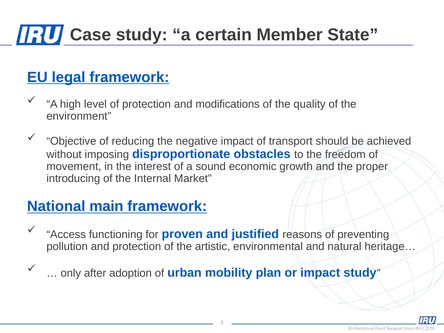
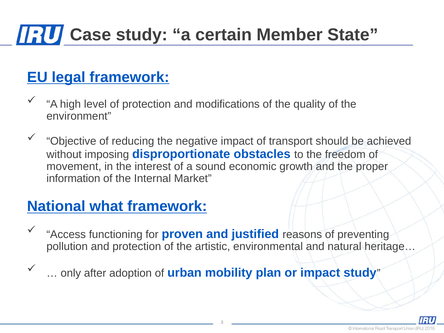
introducing: introducing -> information
main: main -> what
